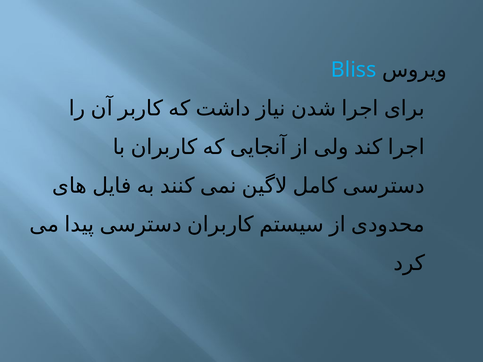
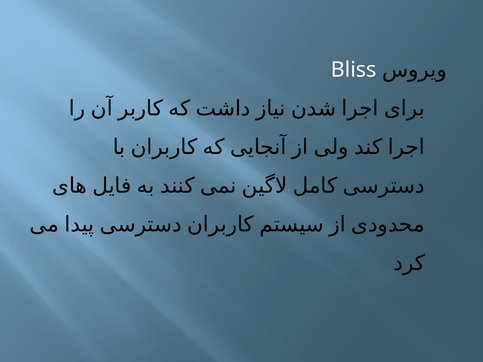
Bliss colour: light blue -> white
